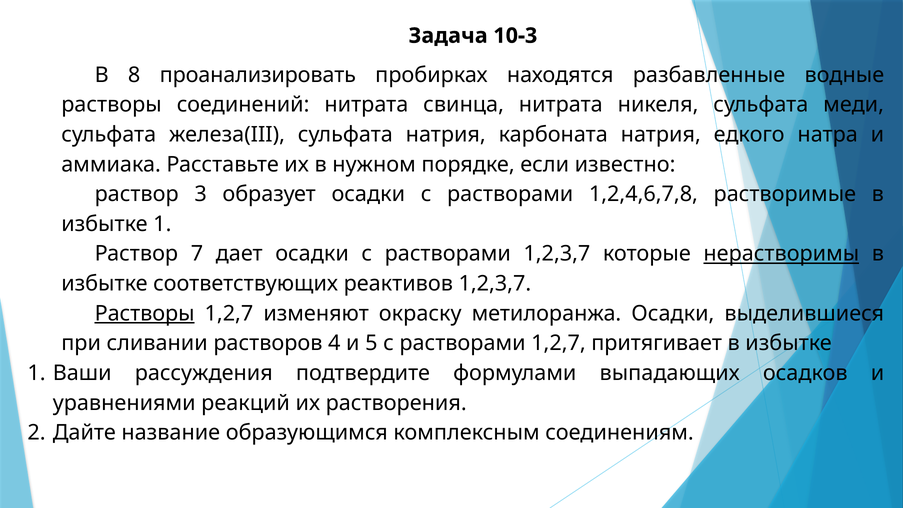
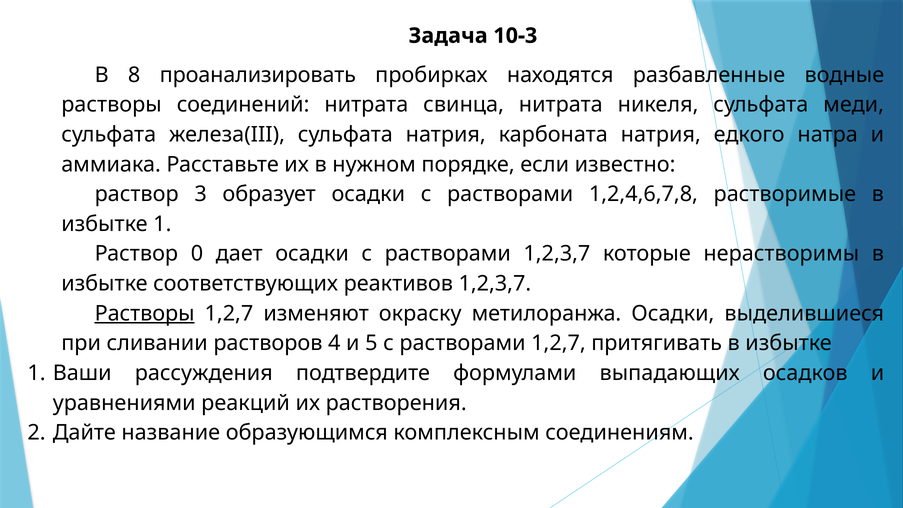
7: 7 -> 0
нерастворимы underline: present -> none
притягивает: притягивает -> притягивать
